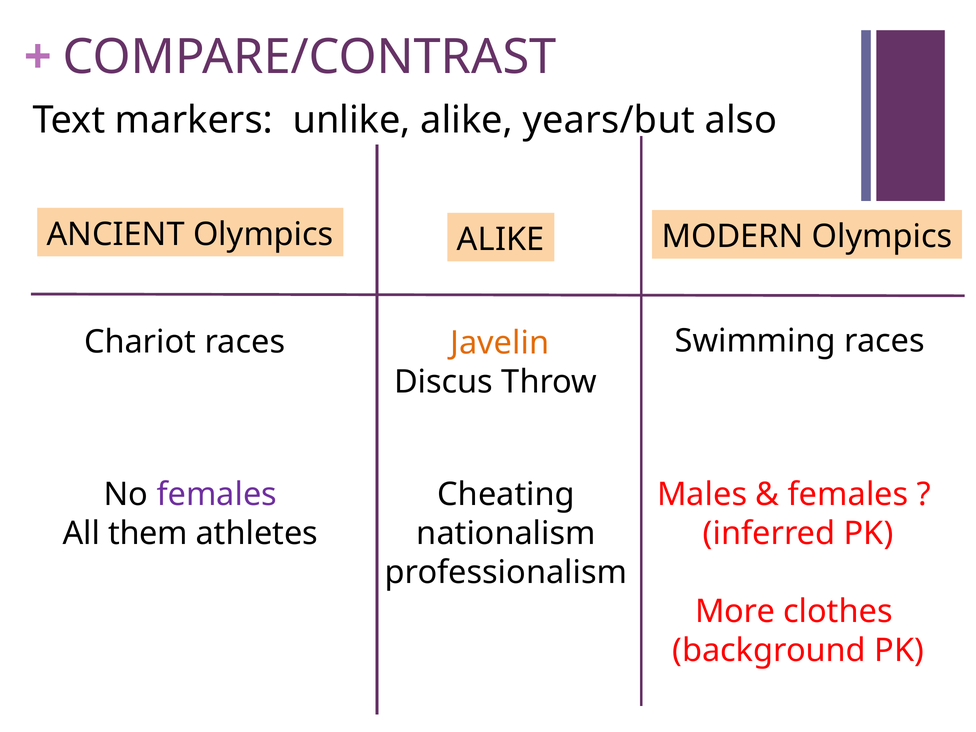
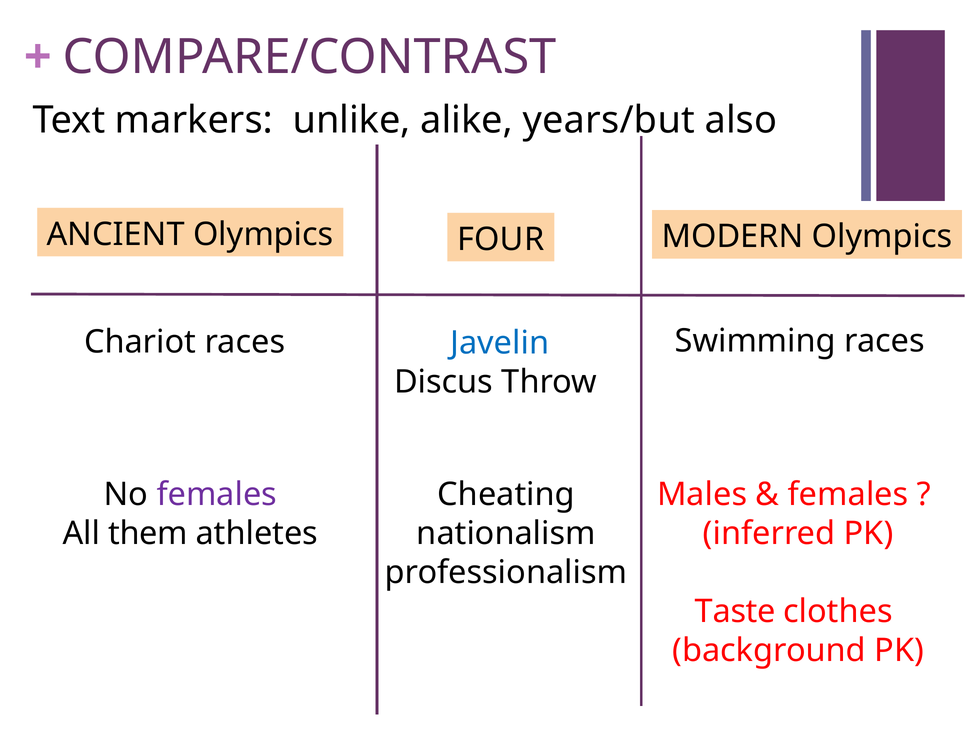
ALIKE at (501, 239): ALIKE -> FOUR
Javelin colour: orange -> blue
More: More -> Taste
